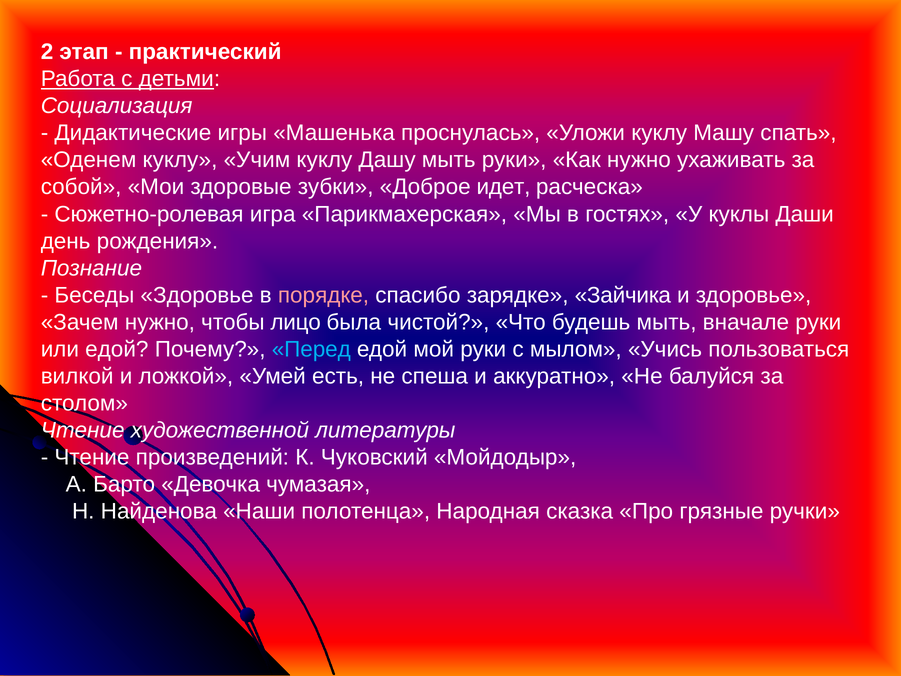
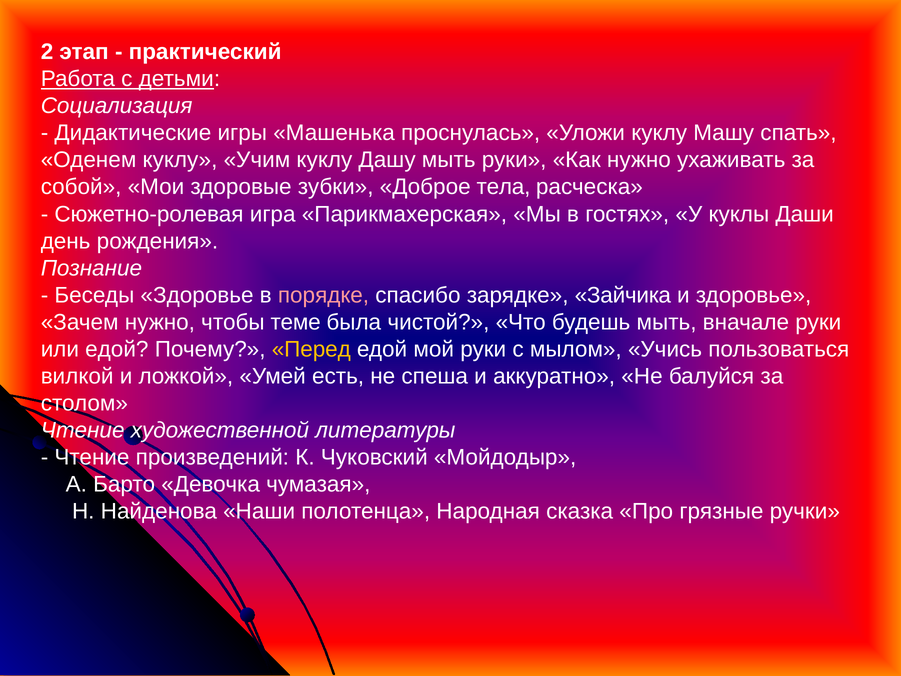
идет: идет -> тела
лицо: лицо -> теме
Перед colour: light blue -> yellow
